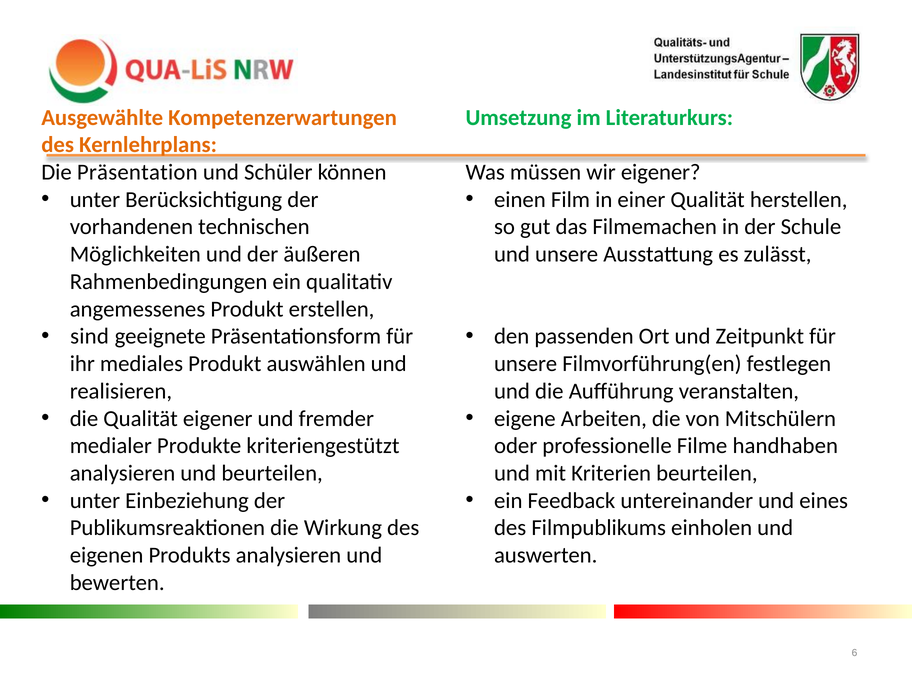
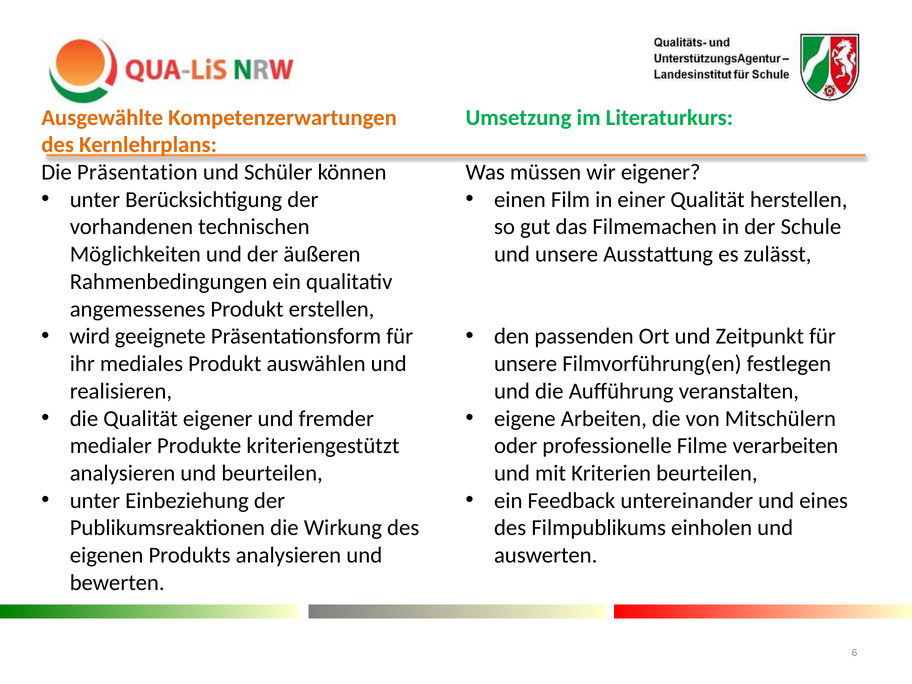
sind: sind -> wird
handhaben: handhaben -> verarbeiten
